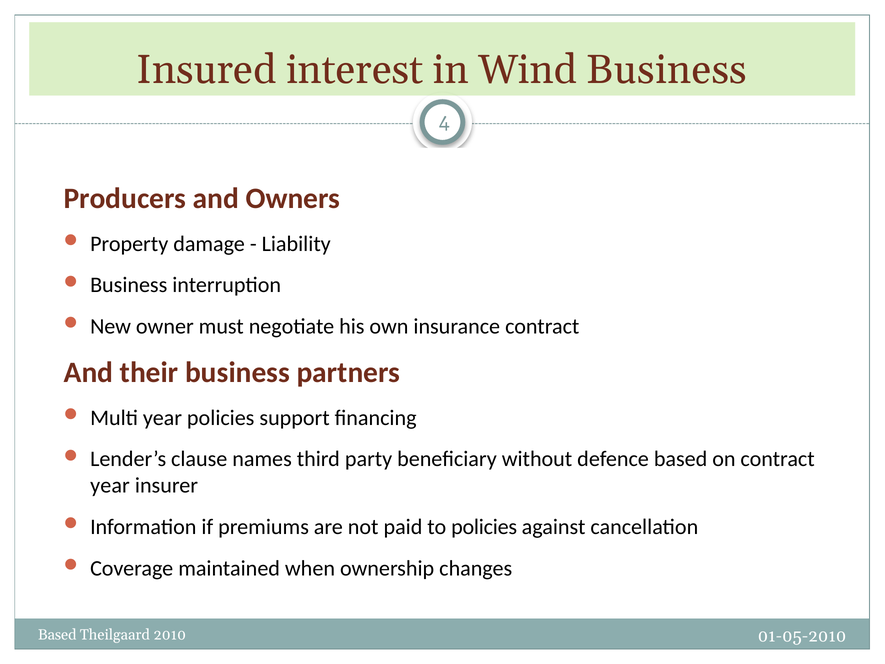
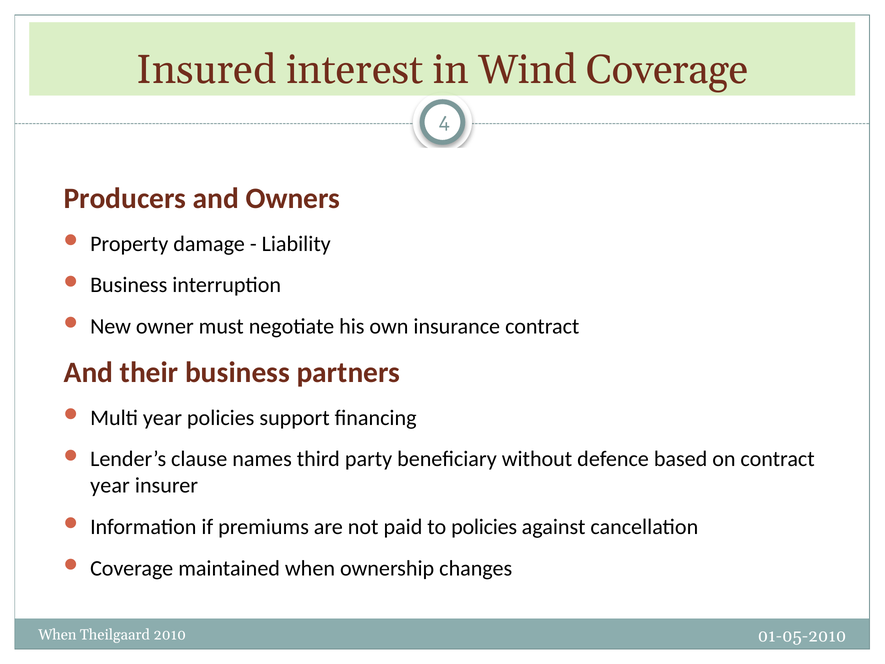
Wind Business: Business -> Coverage
Based at (57, 635): Based -> When
